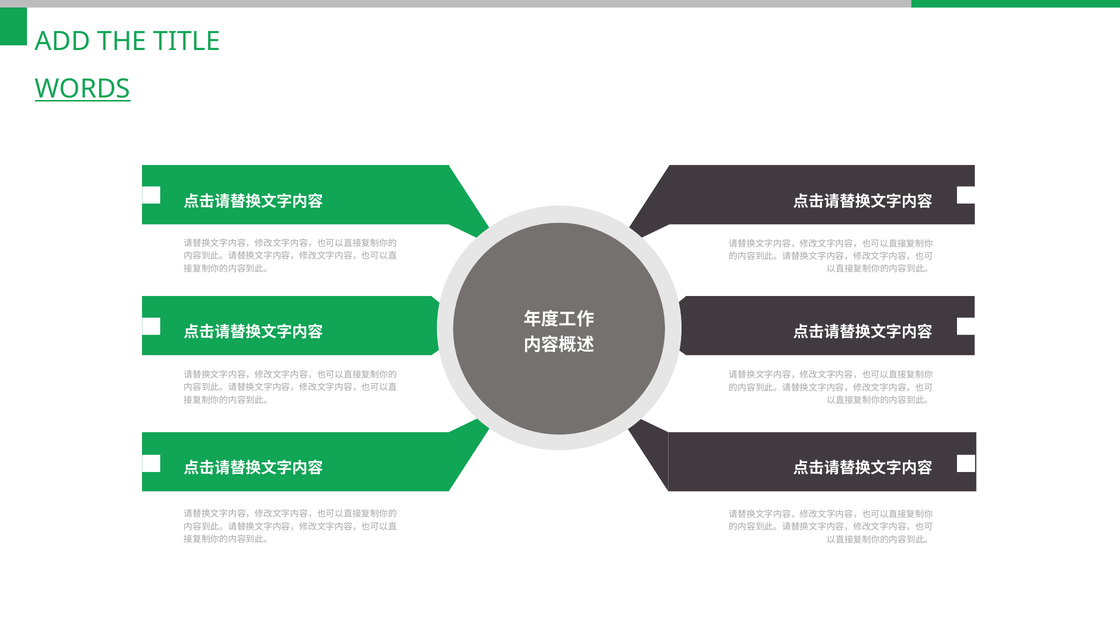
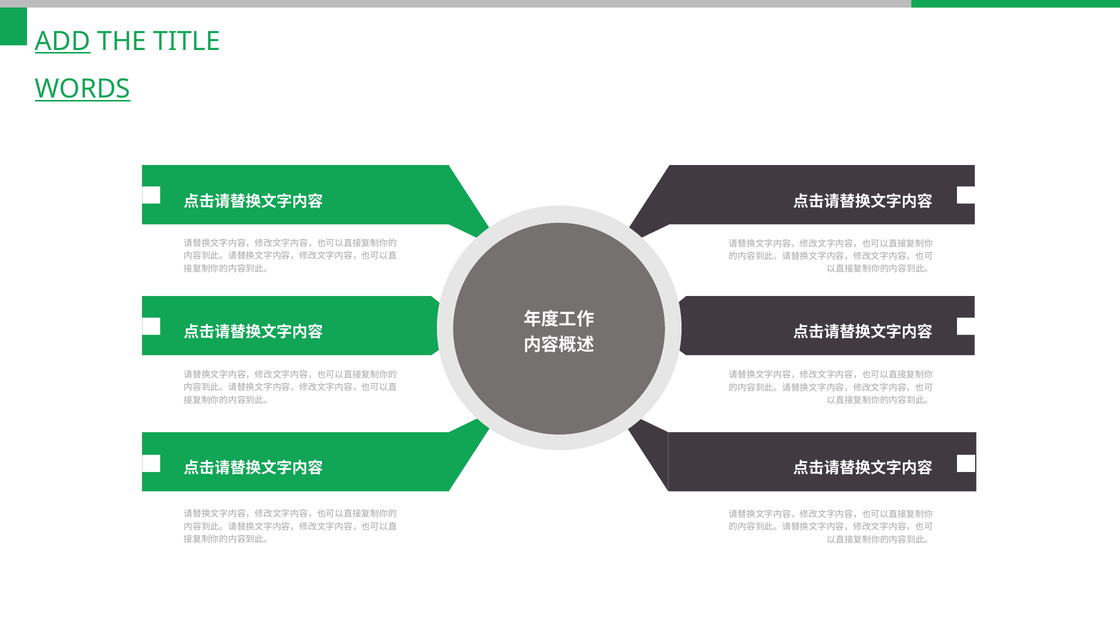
ADD at (63, 41) underline: none -> present
